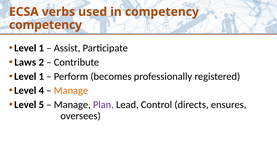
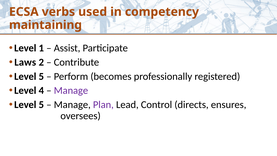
competency at (45, 25): competency -> maintaining
1 at (41, 76): 1 -> 5
Manage at (71, 90) colour: orange -> purple
